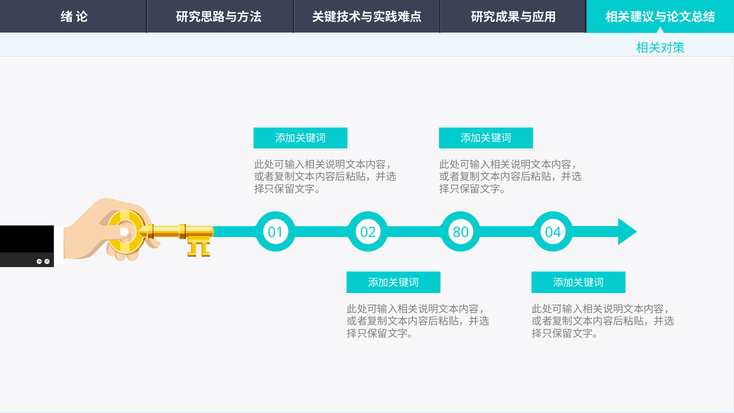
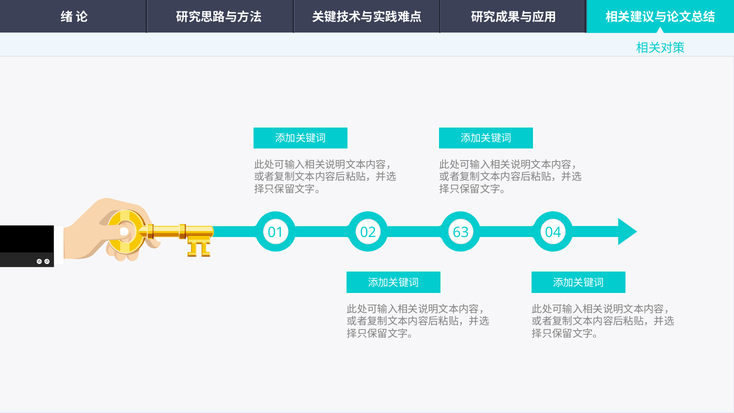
80: 80 -> 63
